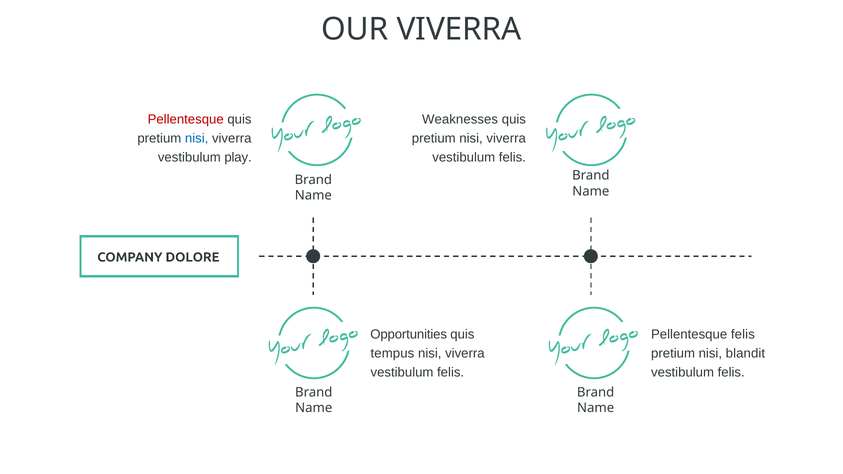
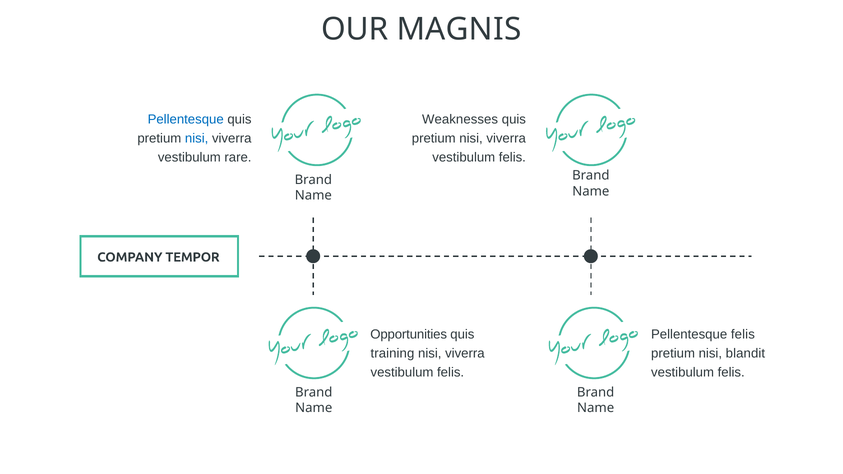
OUR VIVERRA: VIVERRA -> MAGNIS
Pellentesque at (186, 120) colour: red -> blue
play: play -> rare
DOLORE: DOLORE -> TEMPOR
tempus: tempus -> training
